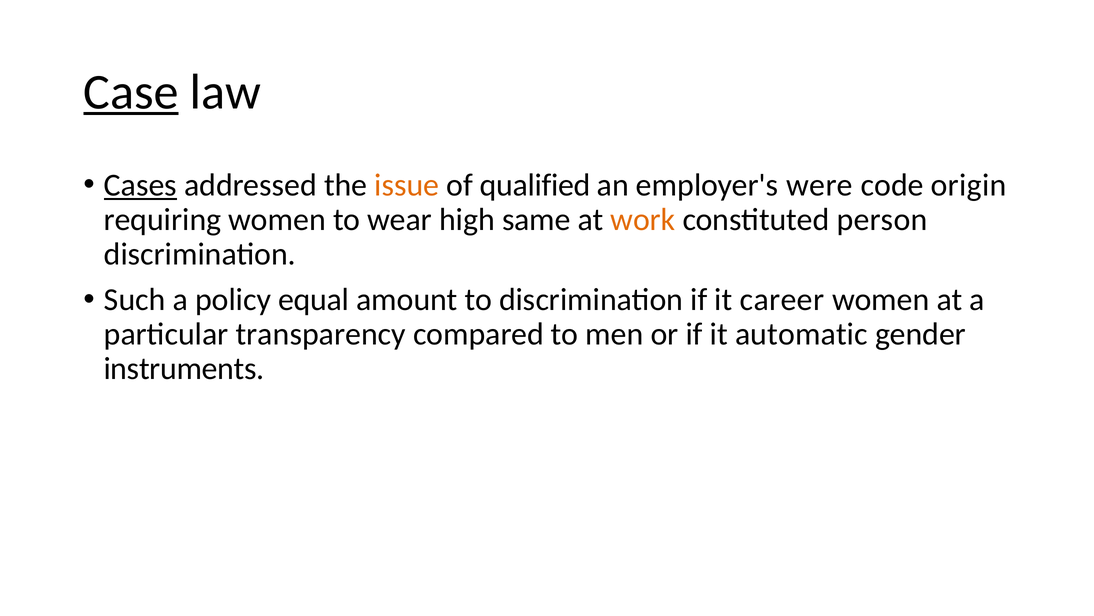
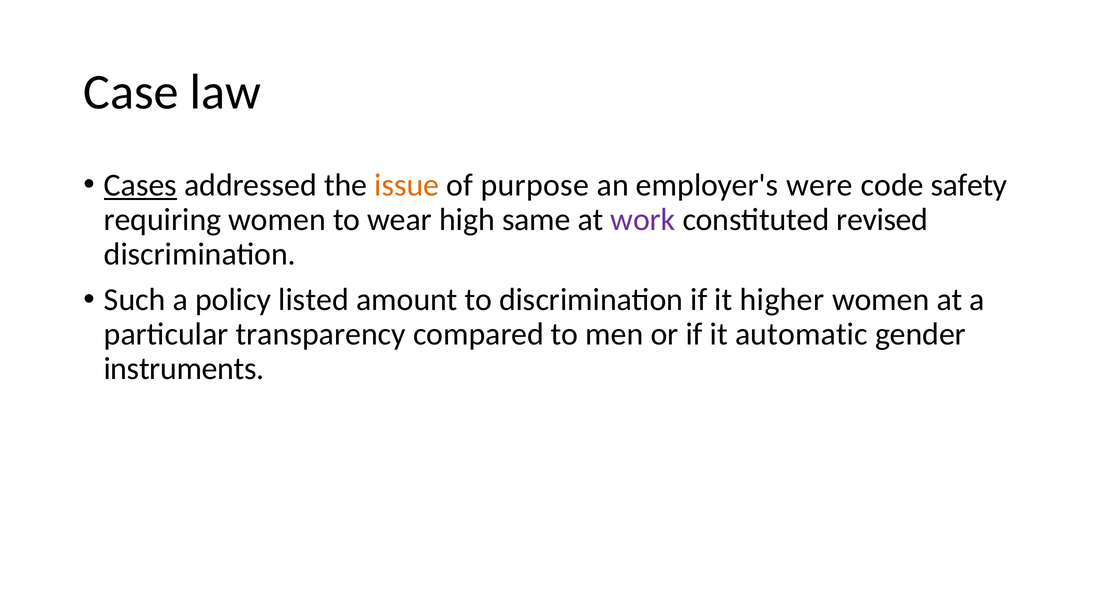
Case underline: present -> none
qualified: qualified -> purpose
origin: origin -> safety
work colour: orange -> purple
person: person -> revised
equal: equal -> listed
career: career -> higher
